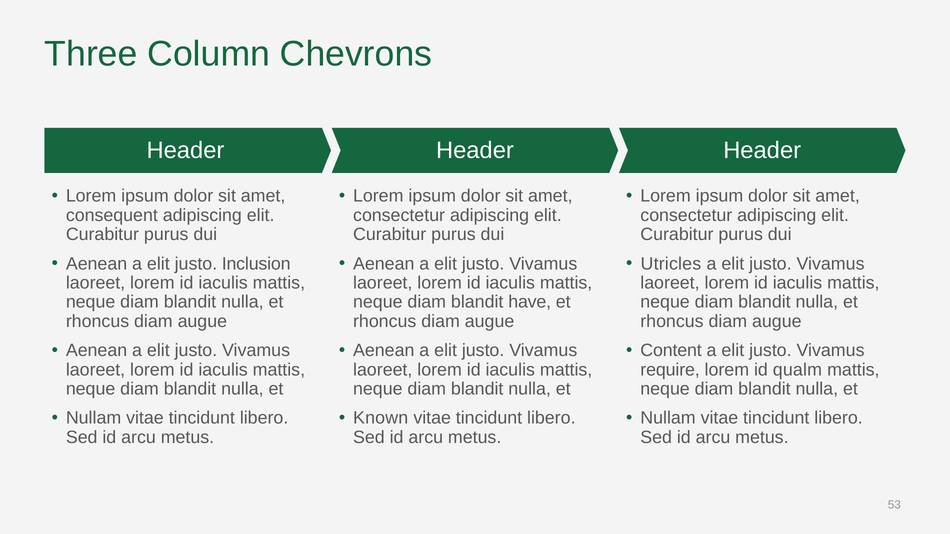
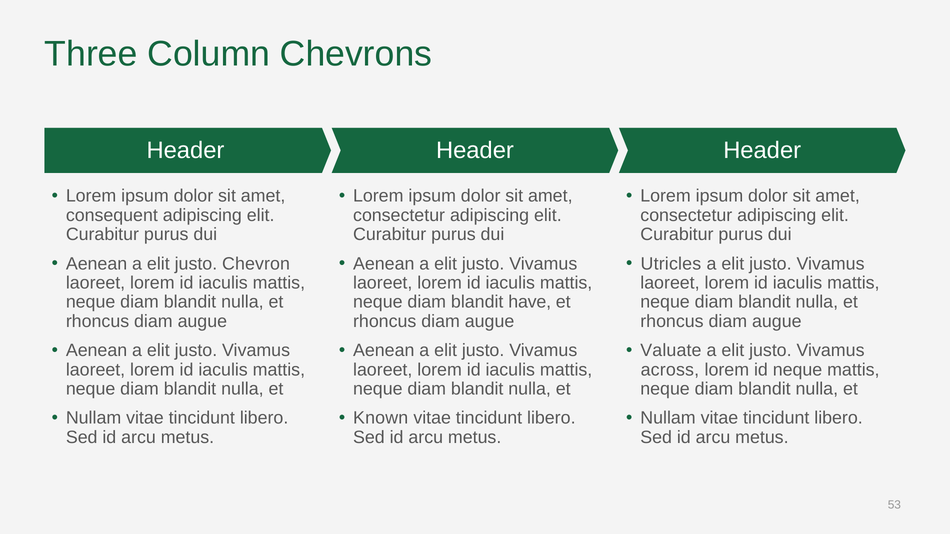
Inclusion: Inclusion -> Chevron
Content: Content -> Valuate
require: require -> across
id qualm: qualm -> neque
